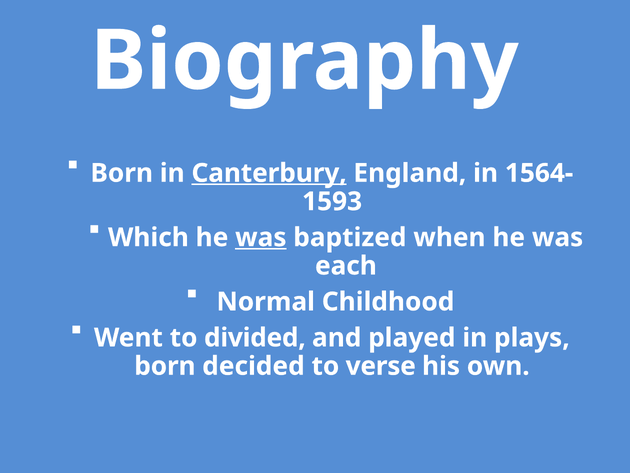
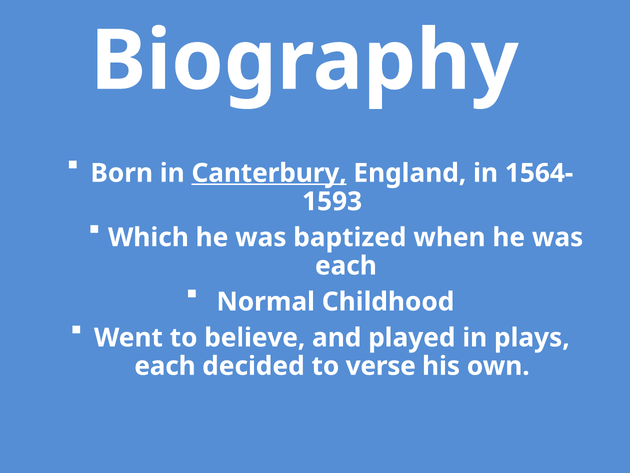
was at (261, 237) underline: present -> none
divided: divided -> believe
born at (165, 366): born -> each
